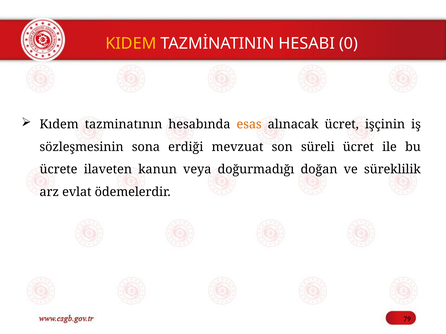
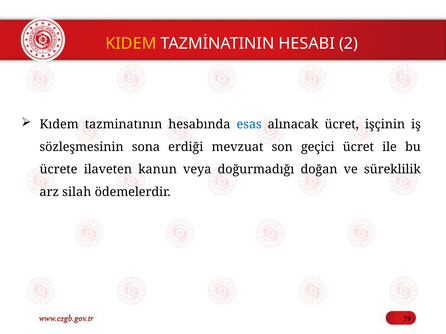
0: 0 -> 2
esas colour: orange -> blue
süreli: süreli -> geçici
evlat: evlat -> silah
